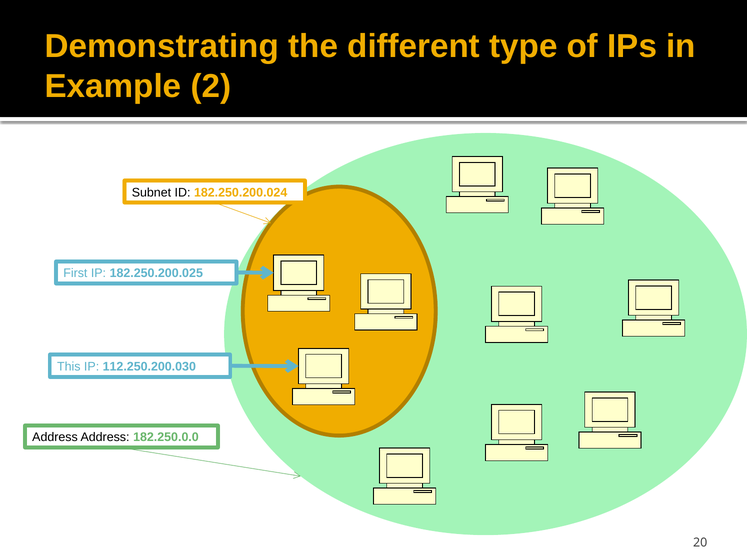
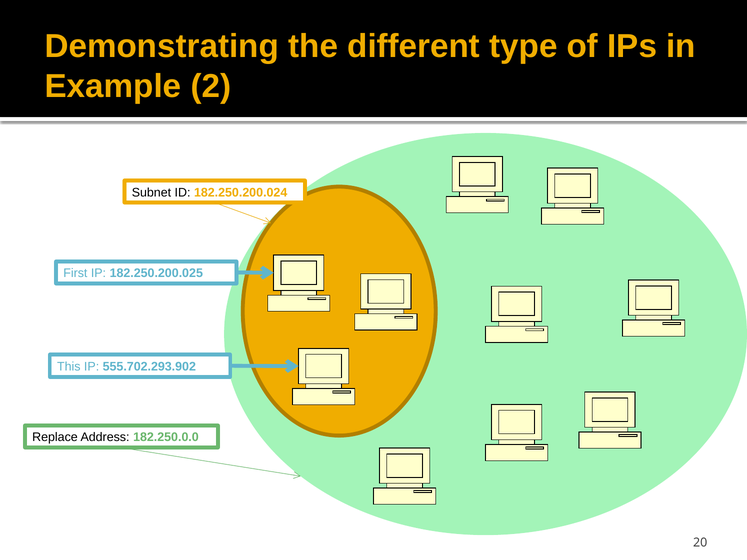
112.250.200.030: 112.250.200.030 -> 555.702.293.902
Address at (55, 438): Address -> Replace
